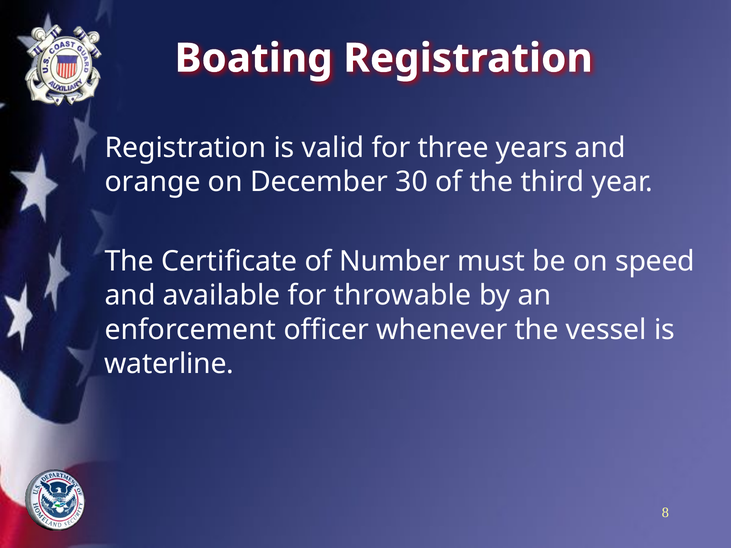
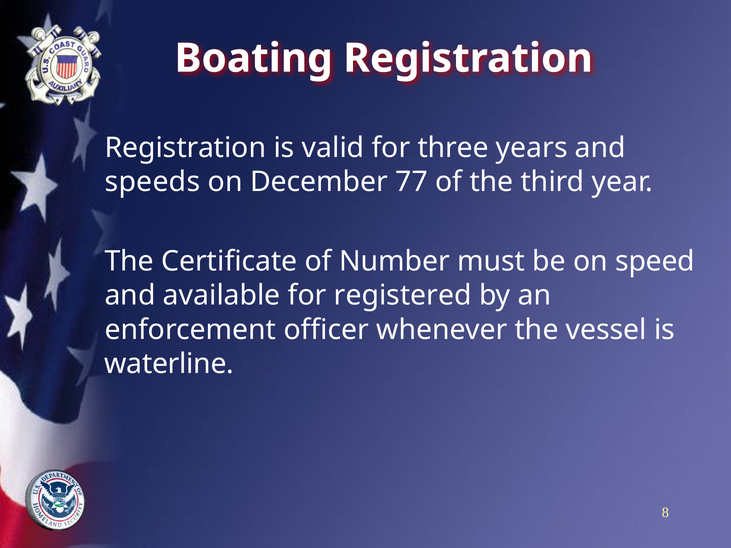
orange: orange -> speeds
30: 30 -> 77
throwable: throwable -> registered
